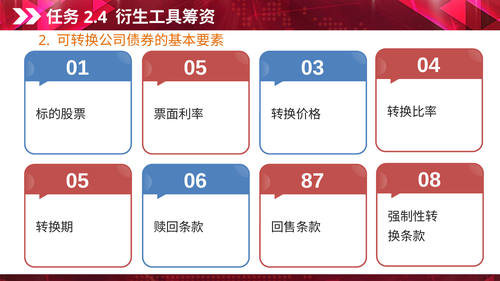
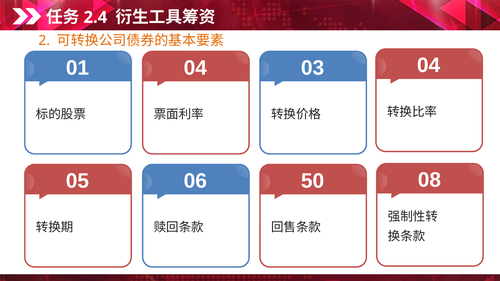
01 05: 05 -> 04
87: 87 -> 50
